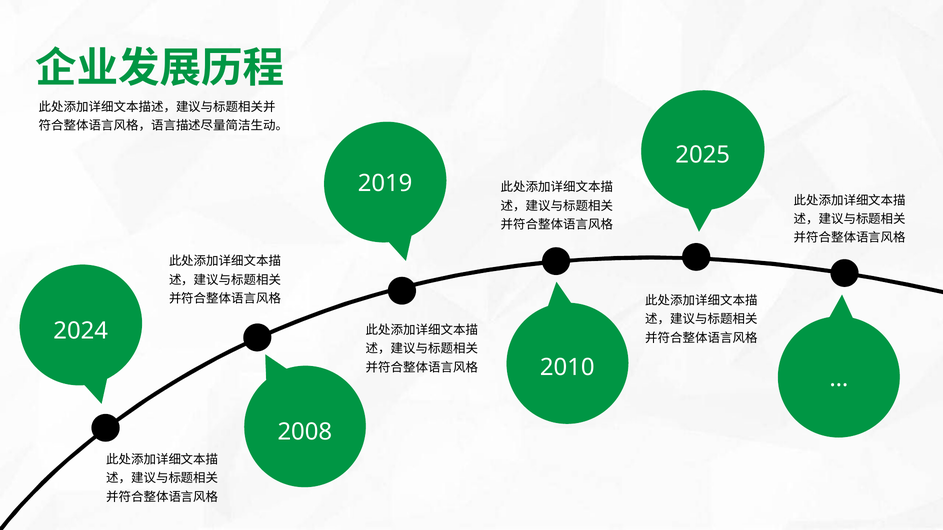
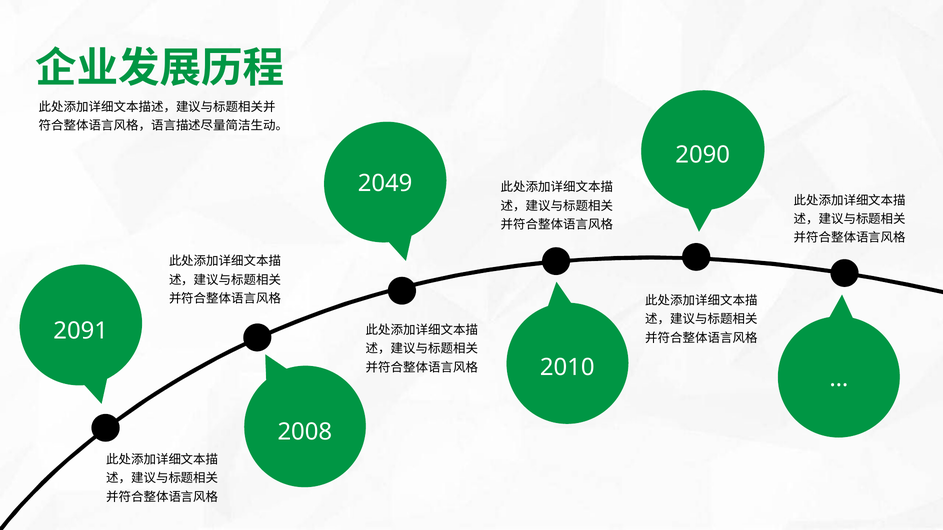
2025: 2025 -> 2090
2019: 2019 -> 2049
2024: 2024 -> 2091
